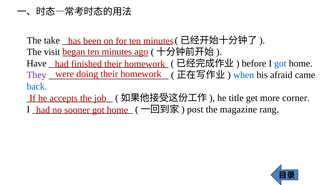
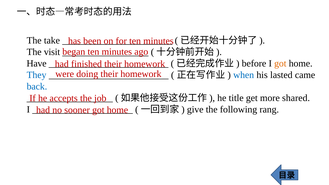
got at (280, 63) colour: blue -> orange
They colour: purple -> blue
afraid: afraid -> lasted
corner: corner -> shared
post: post -> give
magazine: magazine -> following
